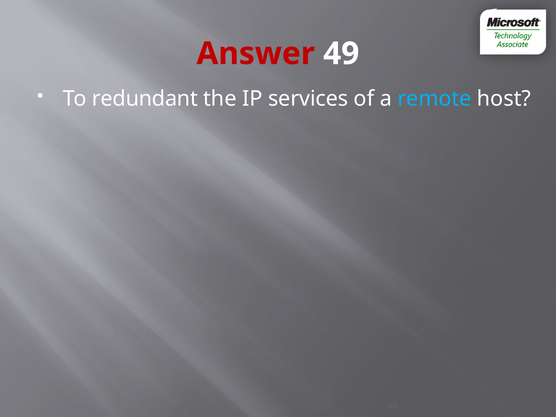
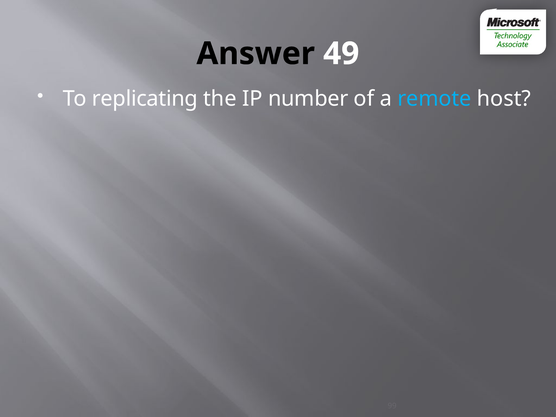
Answer colour: red -> black
redundant: redundant -> replicating
services: services -> number
